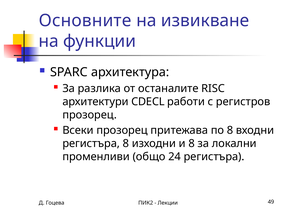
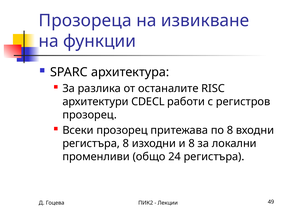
Основните: Основните -> Прозореца
